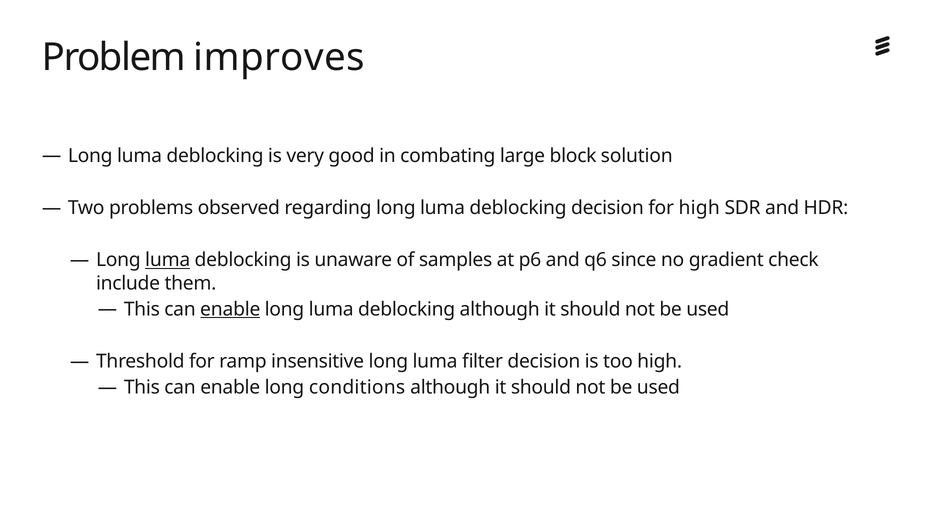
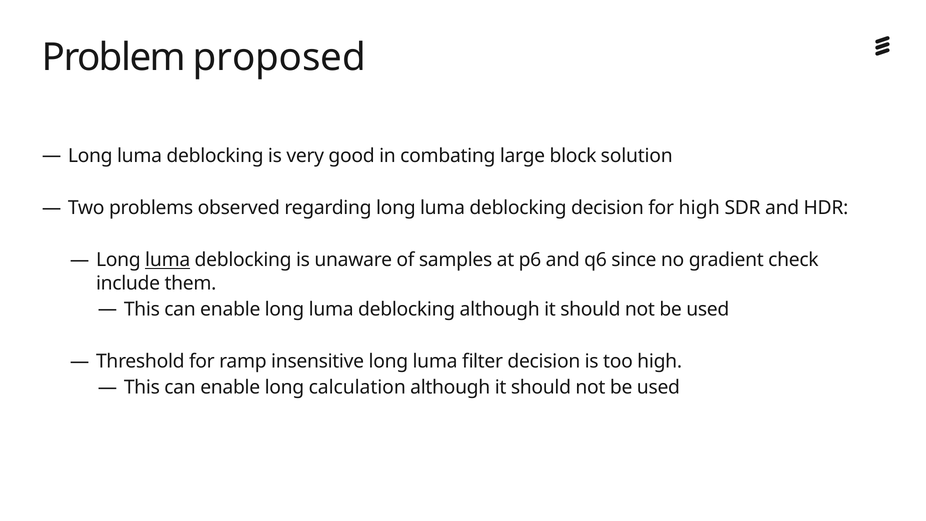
improves: improves -> proposed
enable at (230, 309) underline: present -> none
conditions: conditions -> calculation
